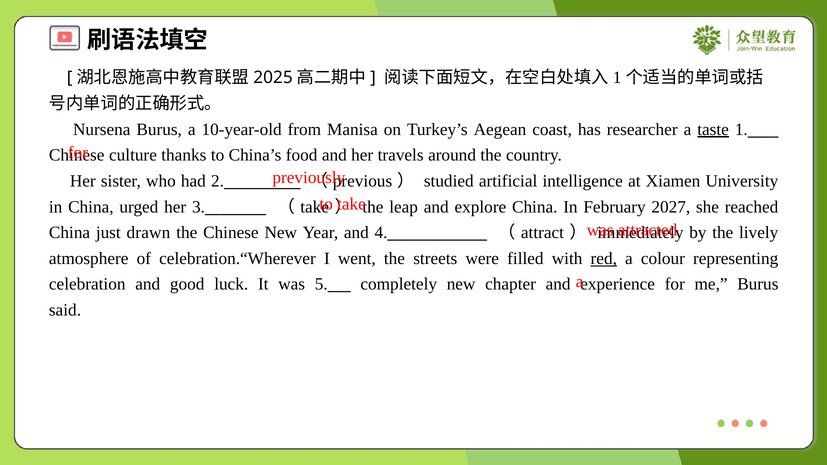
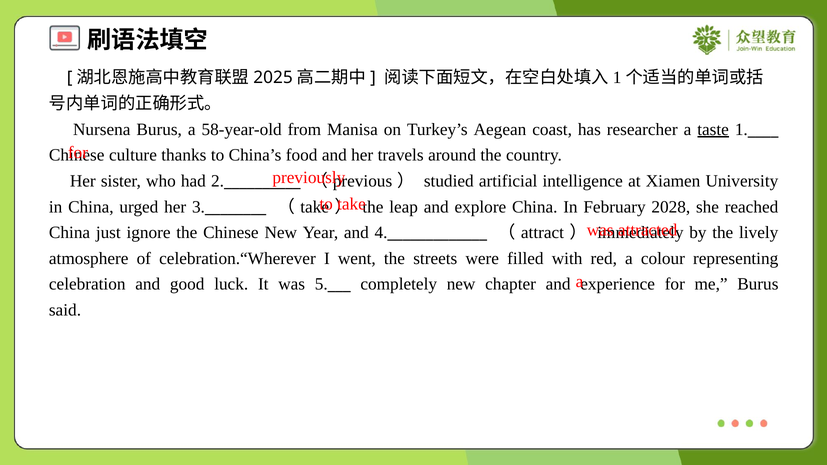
10-year-old: 10-year-old -> 58-year-old
2027: 2027 -> 2028
drawn: drawn -> ignore
red underline: present -> none
